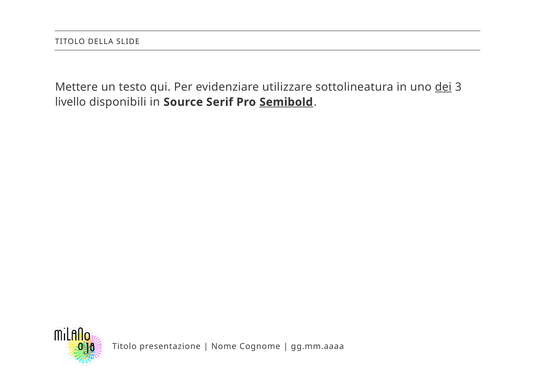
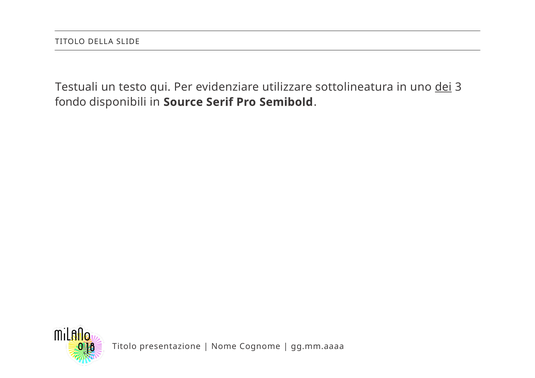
Mettere: Mettere -> Testuali
livello: livello -> fondo
Semibold underline: present -> none
